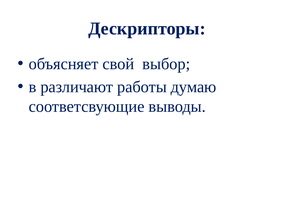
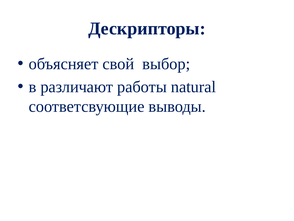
думаю: думаю -> natural
